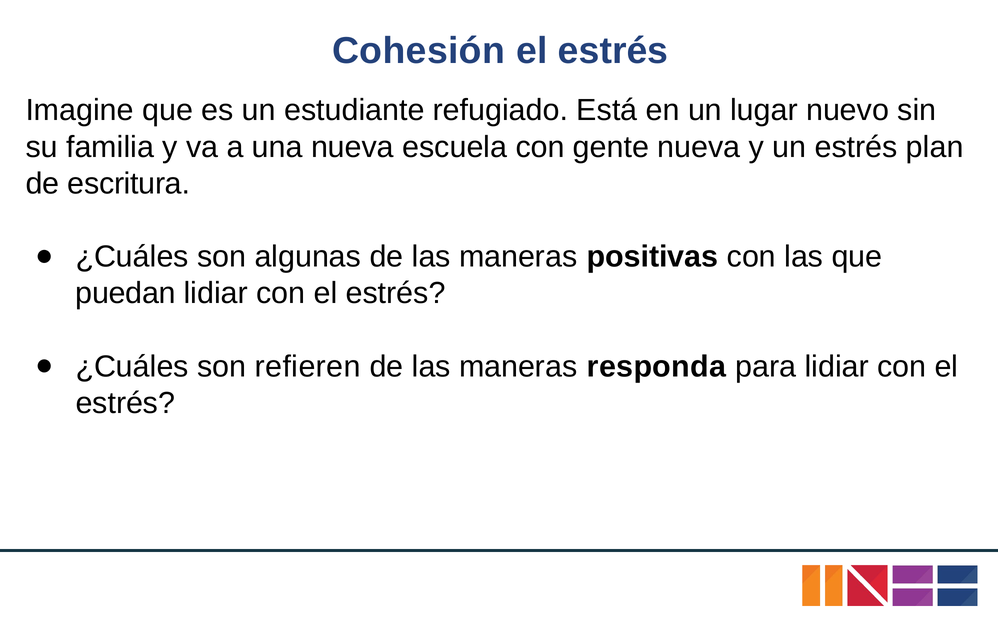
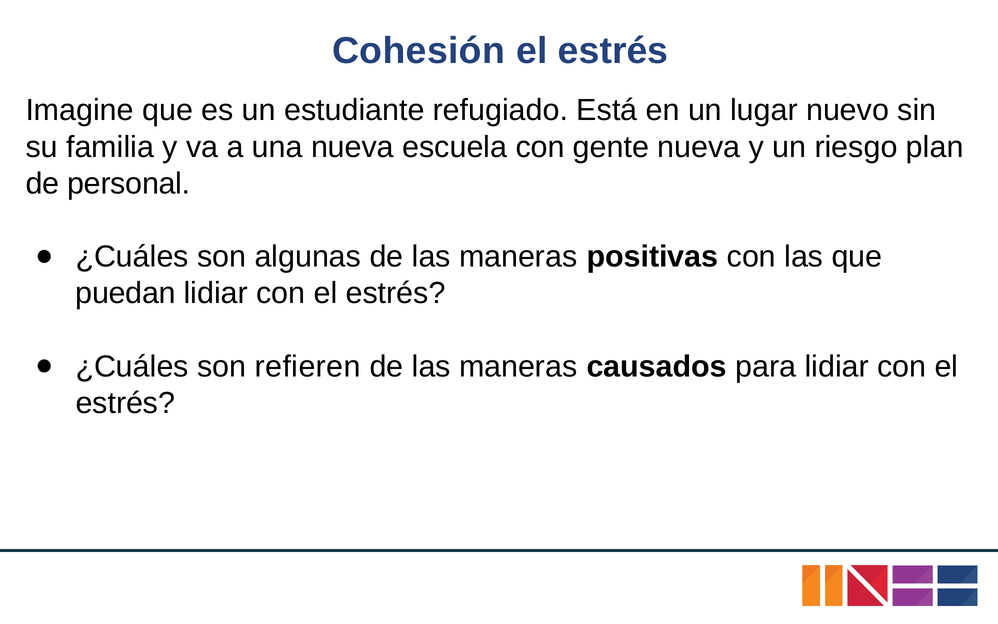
un estrés: estrés -> riesgo
escritura: escritura -> personal
responda: responda -> causados
